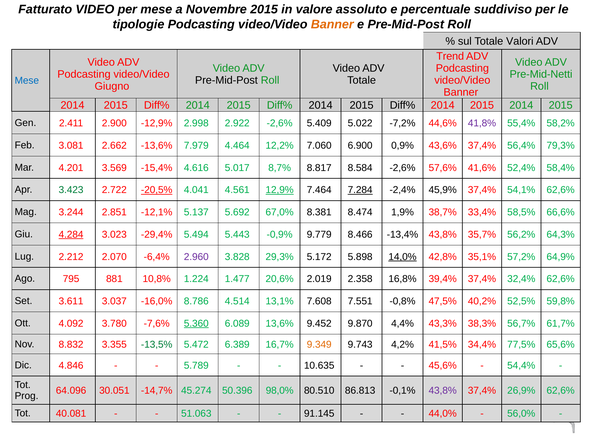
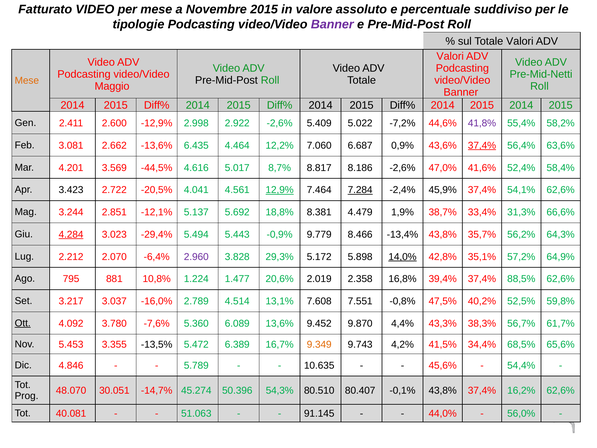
Banner at (332, 24) colour: orange -> purple
Trend at (450, 56): Trend -> Valori
Mese at (27, 81) colour: blue -> orange
Giugno: Giugno -> Maggio
2.900: 2.900 -> 2.600
7.979: 7.979 -> 6.435
6.900: 6.900 -> 6.687
37,4% at (482, 145) underline: none -> present
79,3%: 79,3% -> 63,6%
-15,4%: -15,4% -> -44,5%
8.584: 8.584 -> 8.186
57,6%: 57,6% -> 47,0%
3.423 colour: green -> black
-20,5% underline: present -> none
67,0%: 67,0% -> 18,8%
8.474: 8.474 -> 4.479
58,5%: 58,5% -> 31,3%
32,4%: 32,4% -> 88,5%
3.611: 3.611 -> 3.217
8.786: 8.786 -> 2.789
Ott underline: none -> present
5.360 underline: present -> none
8.832: 8.832 -> 5.453
-13,5% colour: green -> black
77,5%: 77,5% -> 68,5%
64.096: 64.096 -> 48.070
98,0%: 98,0% -> 54,3%
86.813: 86.813 -> 80.407
43,8% at (443, 390) colour: purple -> black
26,9%: 26,9% -> 16,2%
